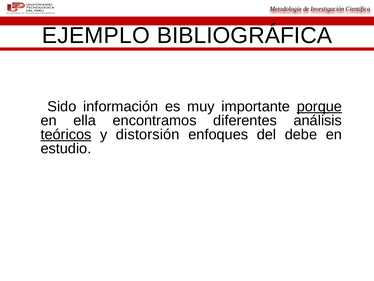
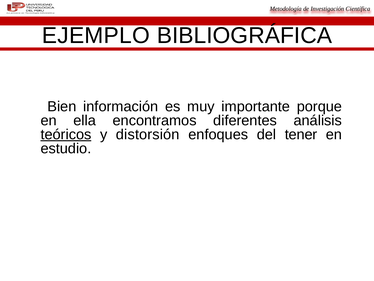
Sido: Sido -> Bien
porque underline: present -> none
debe: debe -> tener
